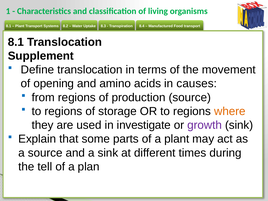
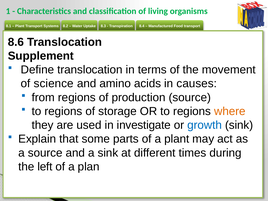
8.1 at (16, 42): 8.1 -> 8.6
opening: opening -> science
growth colour: purple -> blue
tell: tell -> left
